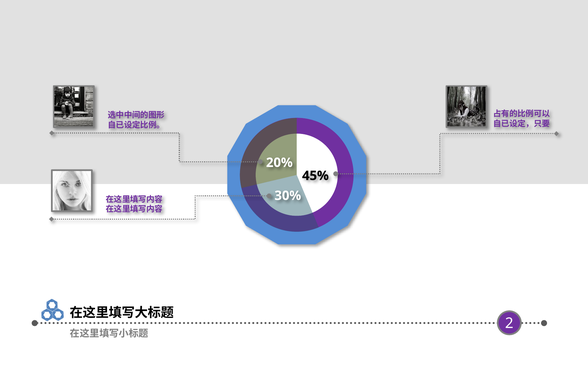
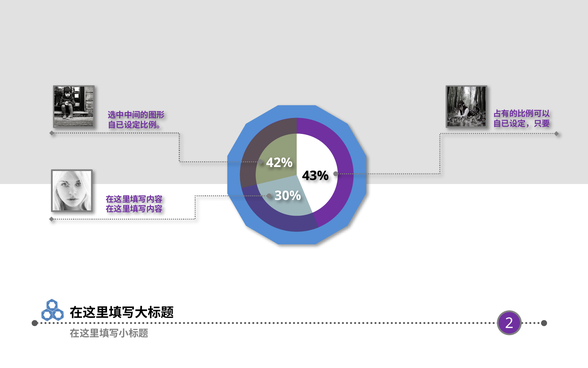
20%: 20% -> 42%
45%: 45% -> 43%
